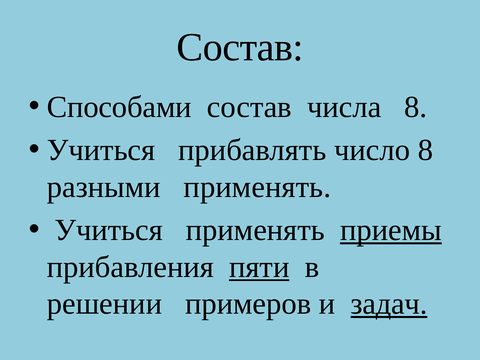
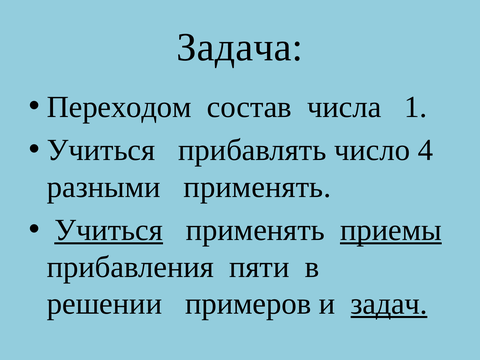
Состав at (240, 47): Состав -> Задача
Способами: Способами -> Переходом
числа 8: 8 -> 1
число 8: 8 -> 4
Учиться at (109, 230) underline: none -> present
пяти underline: present -> none
